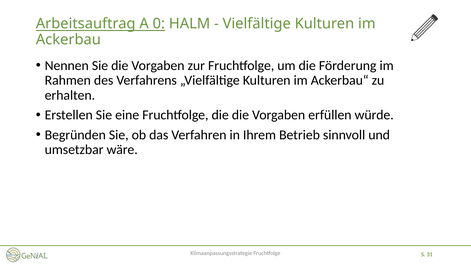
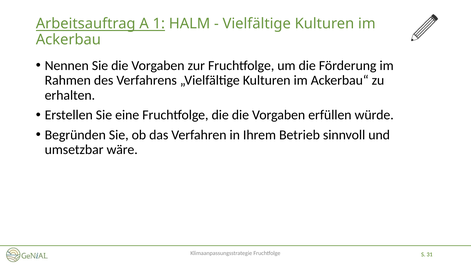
0: 0 -> 1
